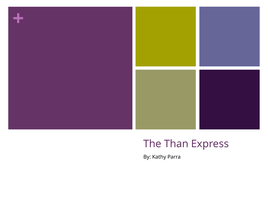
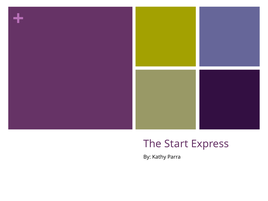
Than: Than -> Start
